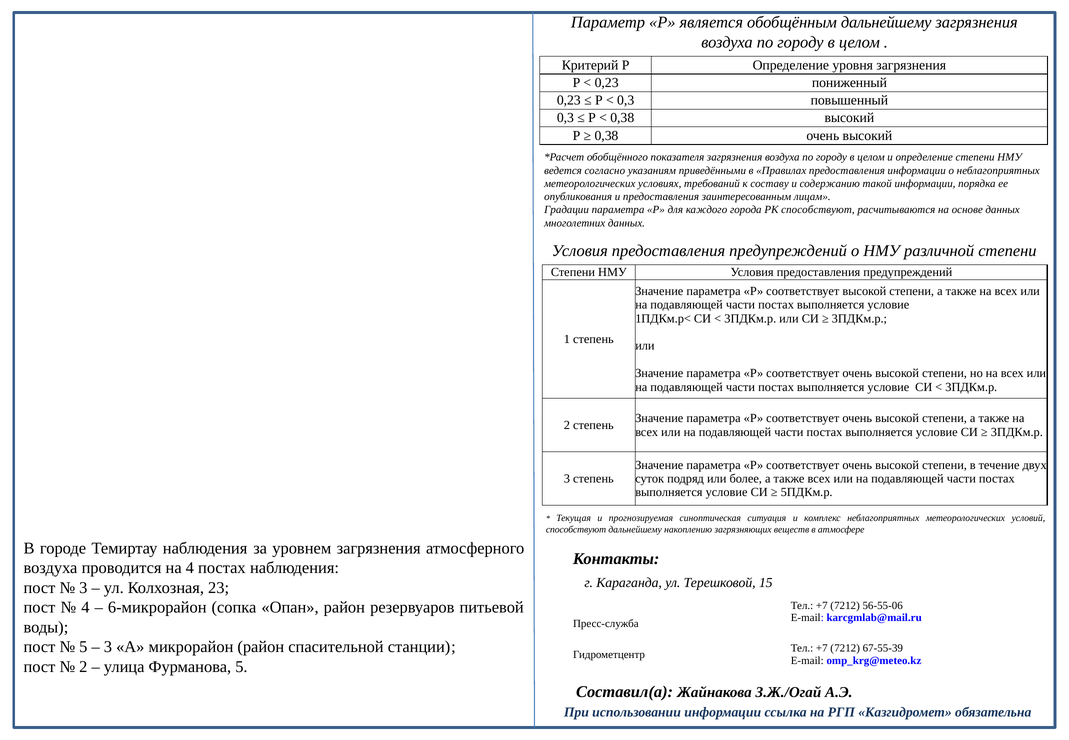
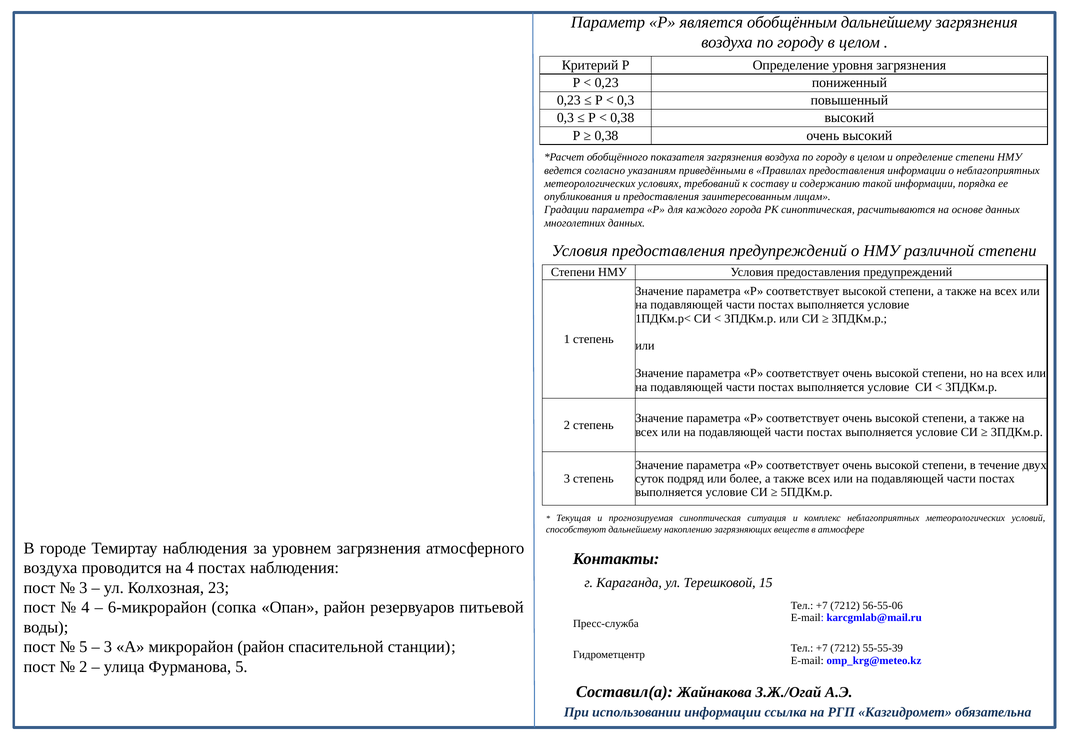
РК способствуют: способствуют -> синоптическая
67-55-39: 67-55-39 -> 55-55-39
